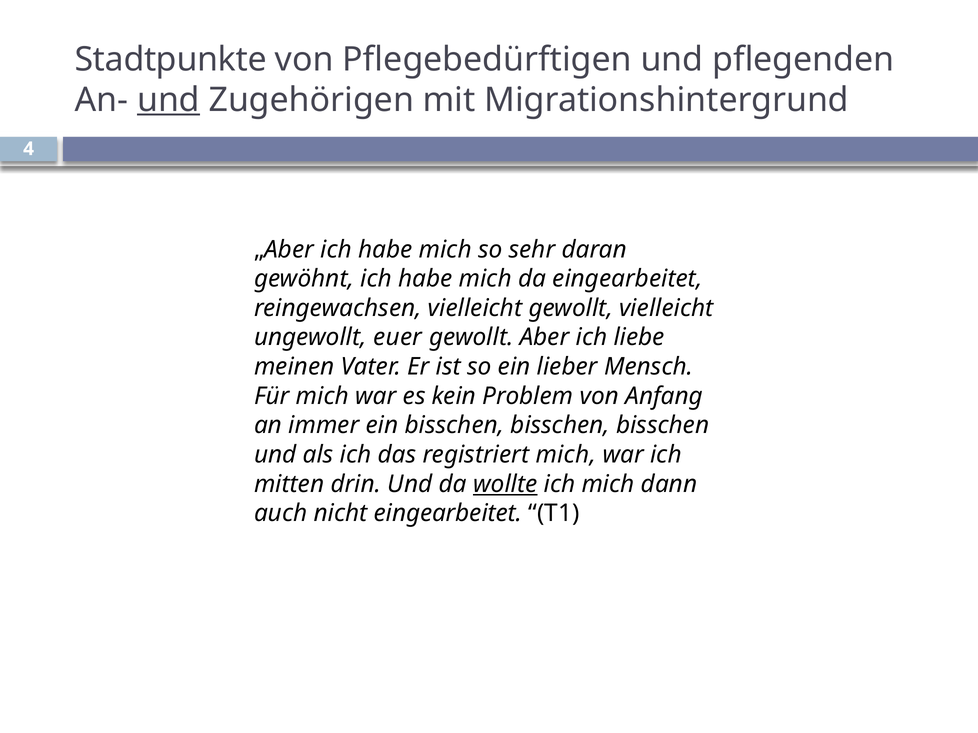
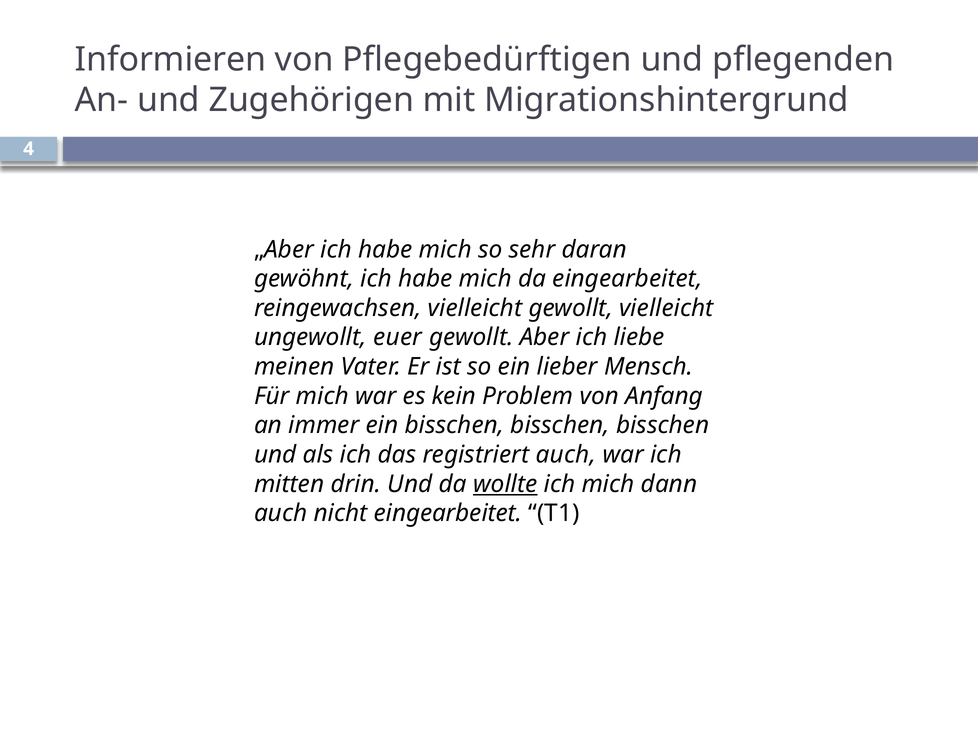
Stadtpunkte: Stadtpunkte -> Informieren
und at (168, 100) underline: present -> none
registriert mich: mich -> auch
